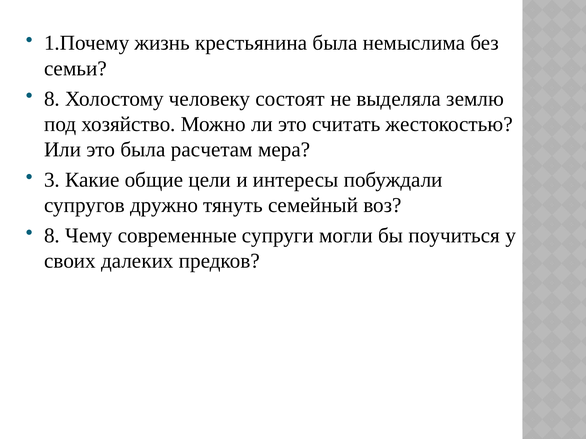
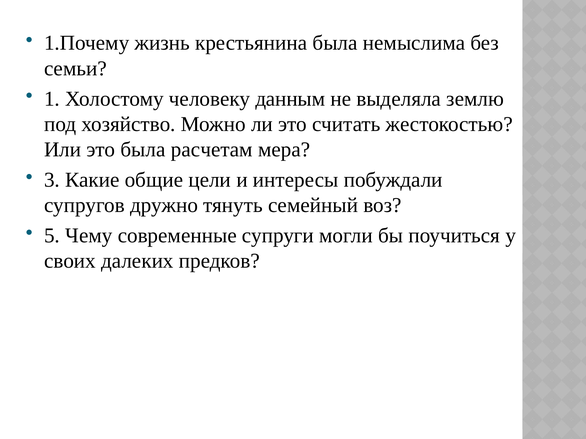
8 at (52, 99): 8 -> 1
состоят: состоят -> данным
8 at (52, 236): 8 -> 5
